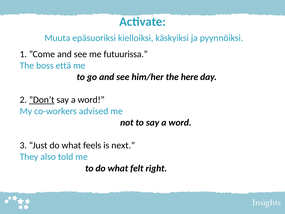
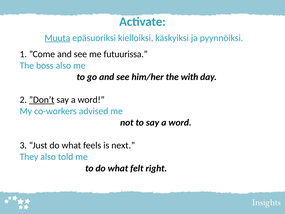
Muuta underline: none -> present
boss että: että -> also
here: here -> with
